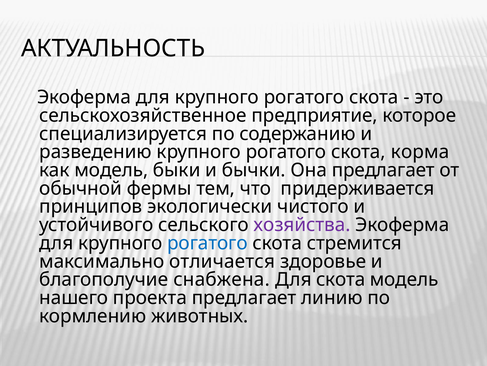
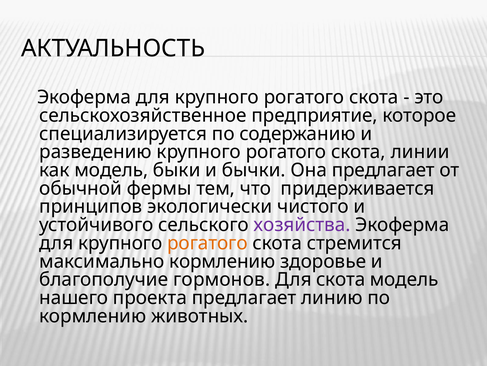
корма: корма -> линии
рогатого at (207, 243) colour: blue -> orange
максимально отличается: отличается -> кормлению
снабжена: снабжена -> гормонов
